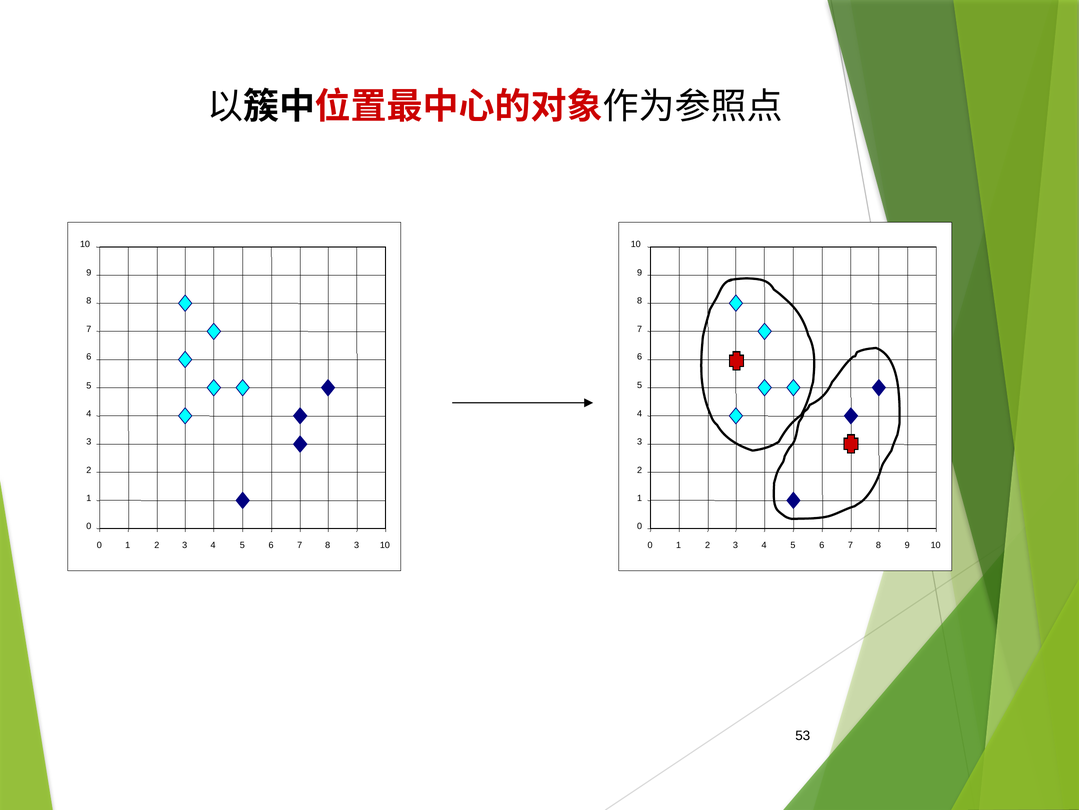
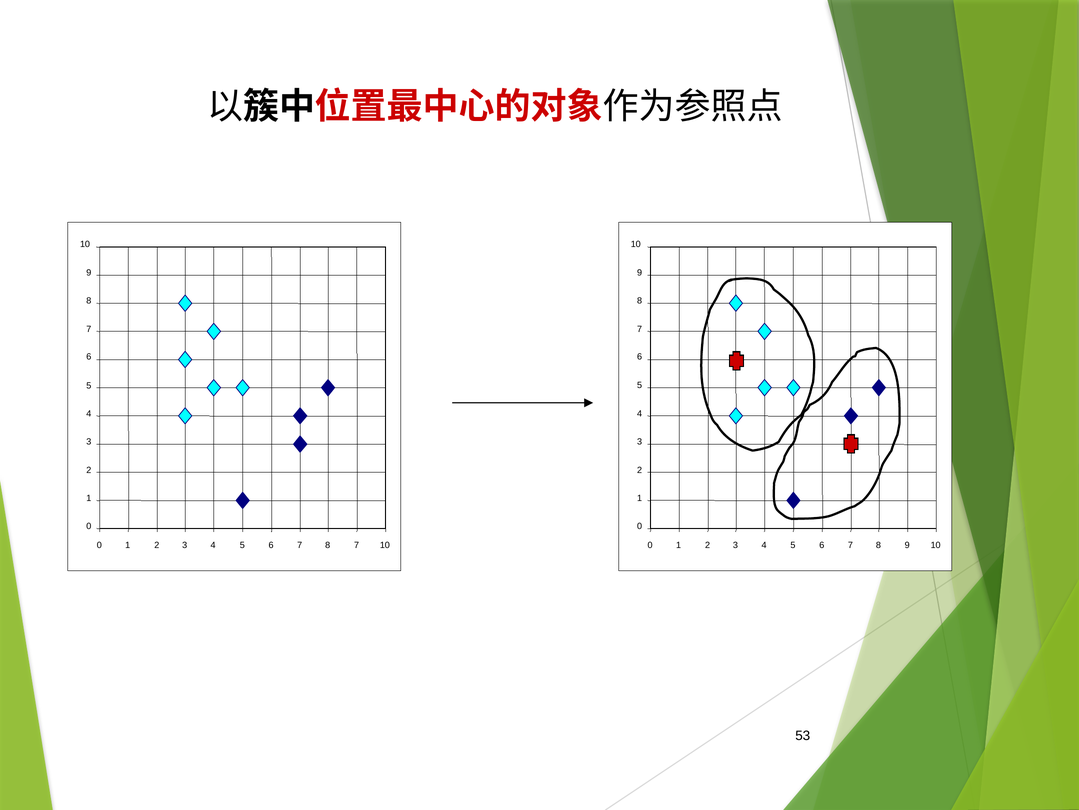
8 3: 3 -> 7
